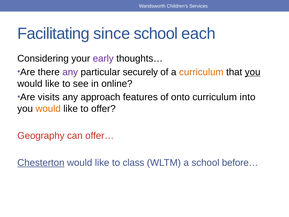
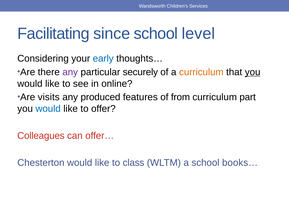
each: each -> level
early colour: purple -> blue
approach: approach -> produced
onto: onto -> from
into: into -> part
would at (48, 109) colour: orange -> blue
Geography: Geography -> Colleagues
Chesterton underline: present -> none
before…: before… -> books…
